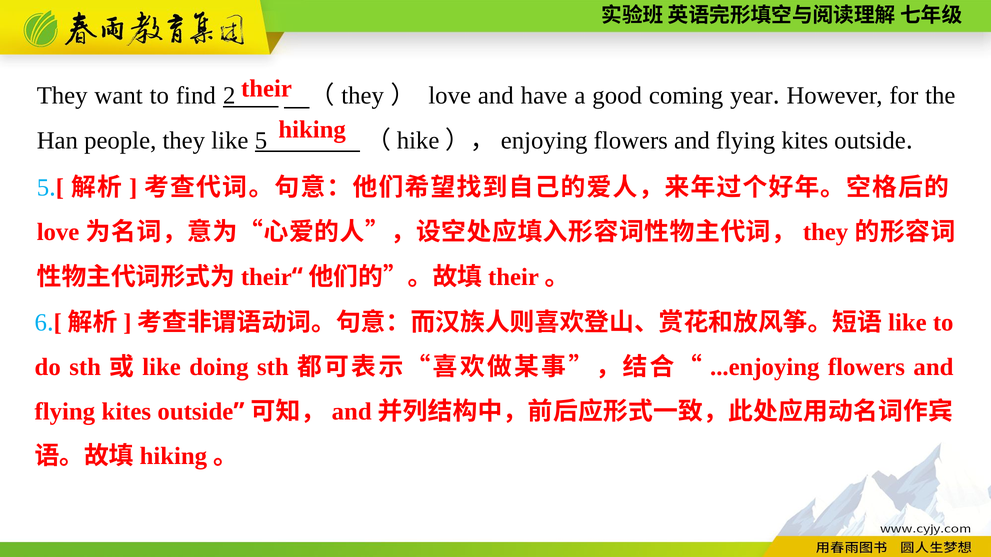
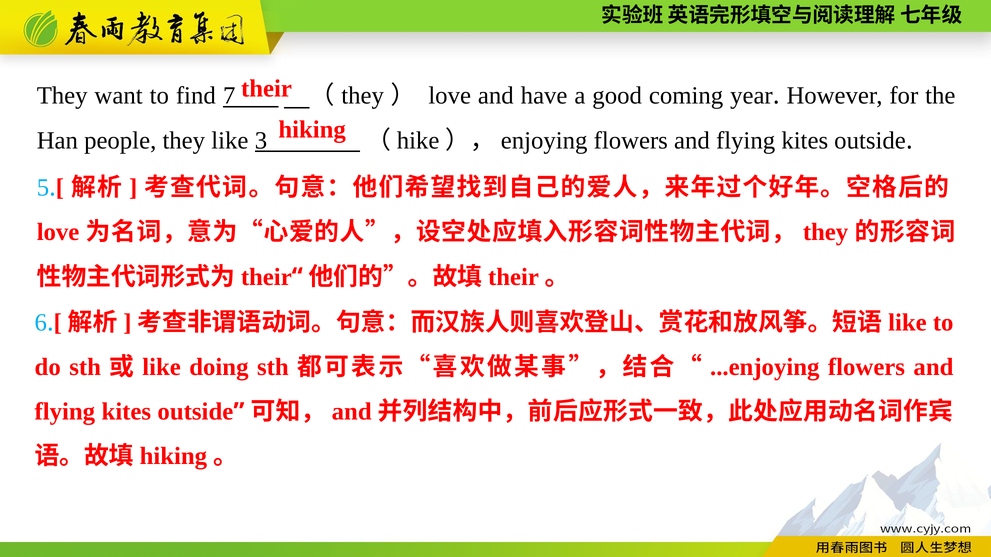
2: 2 -> 7
like 5: 5 -> 3
